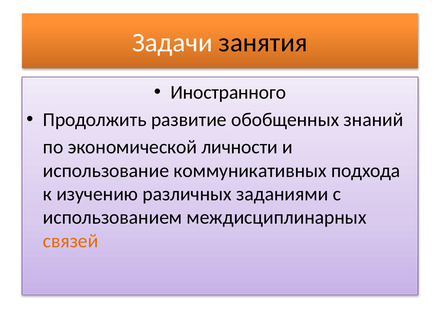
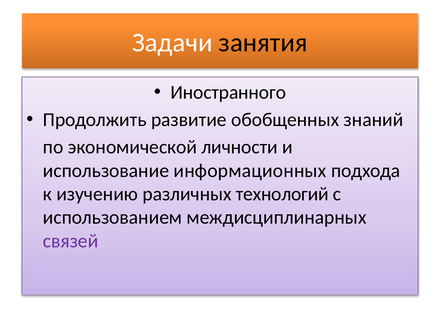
коммуникативных: коммуникативных -> информационных
заданиями: заданиями -> технологий
связей colour: orange -> purple
